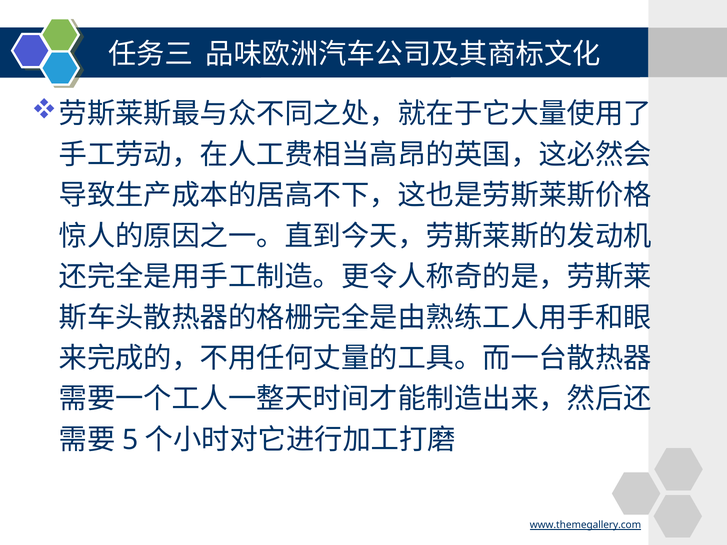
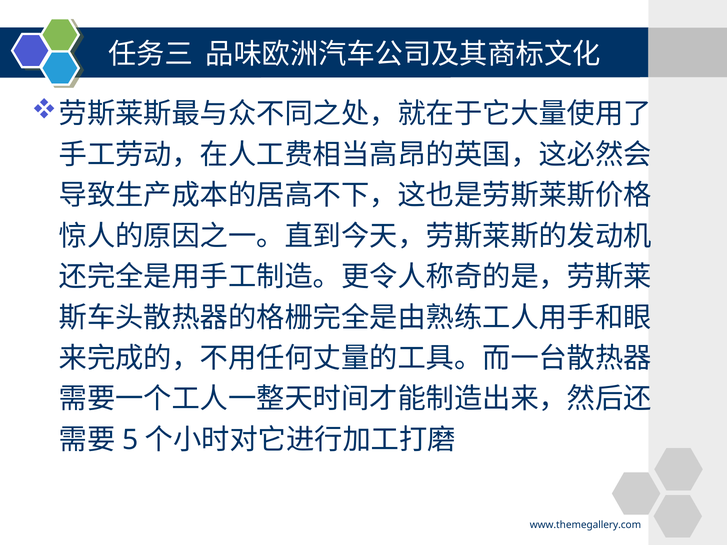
www.themegallery.com underline: present -> none
